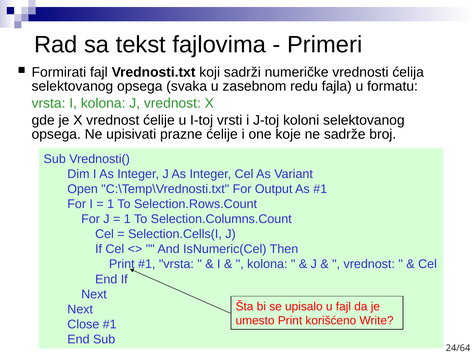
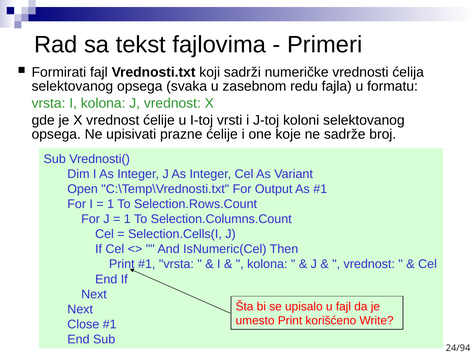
24/64: 24/64 -> 24/94
